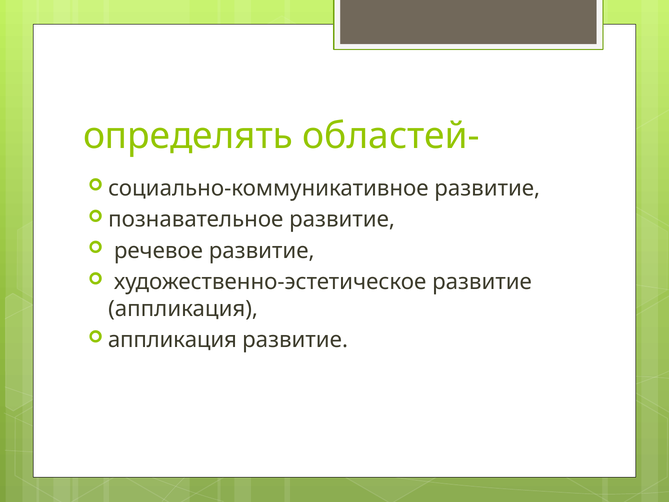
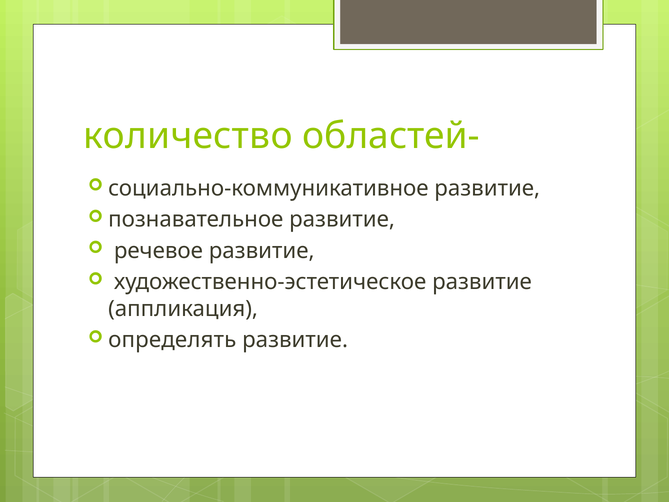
определять: определять -> количество
аппликация at (172, 340): аппликация -> определять
